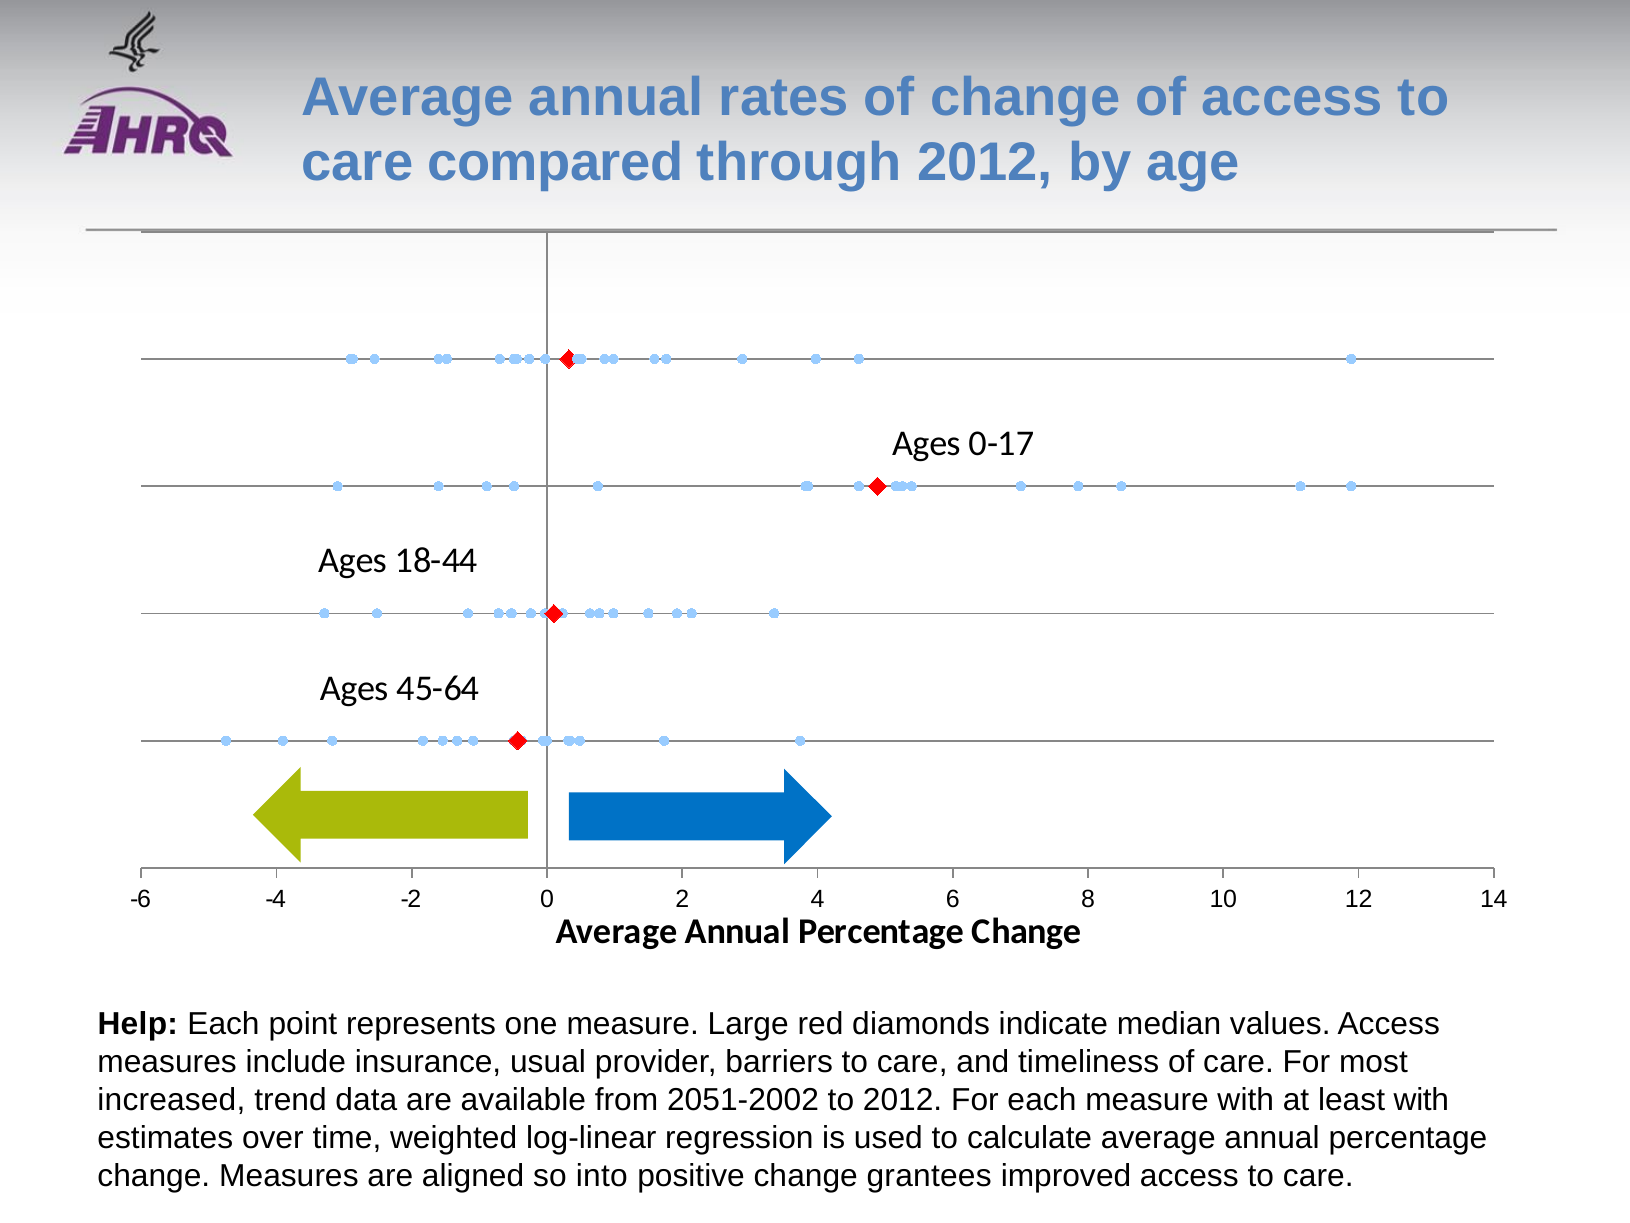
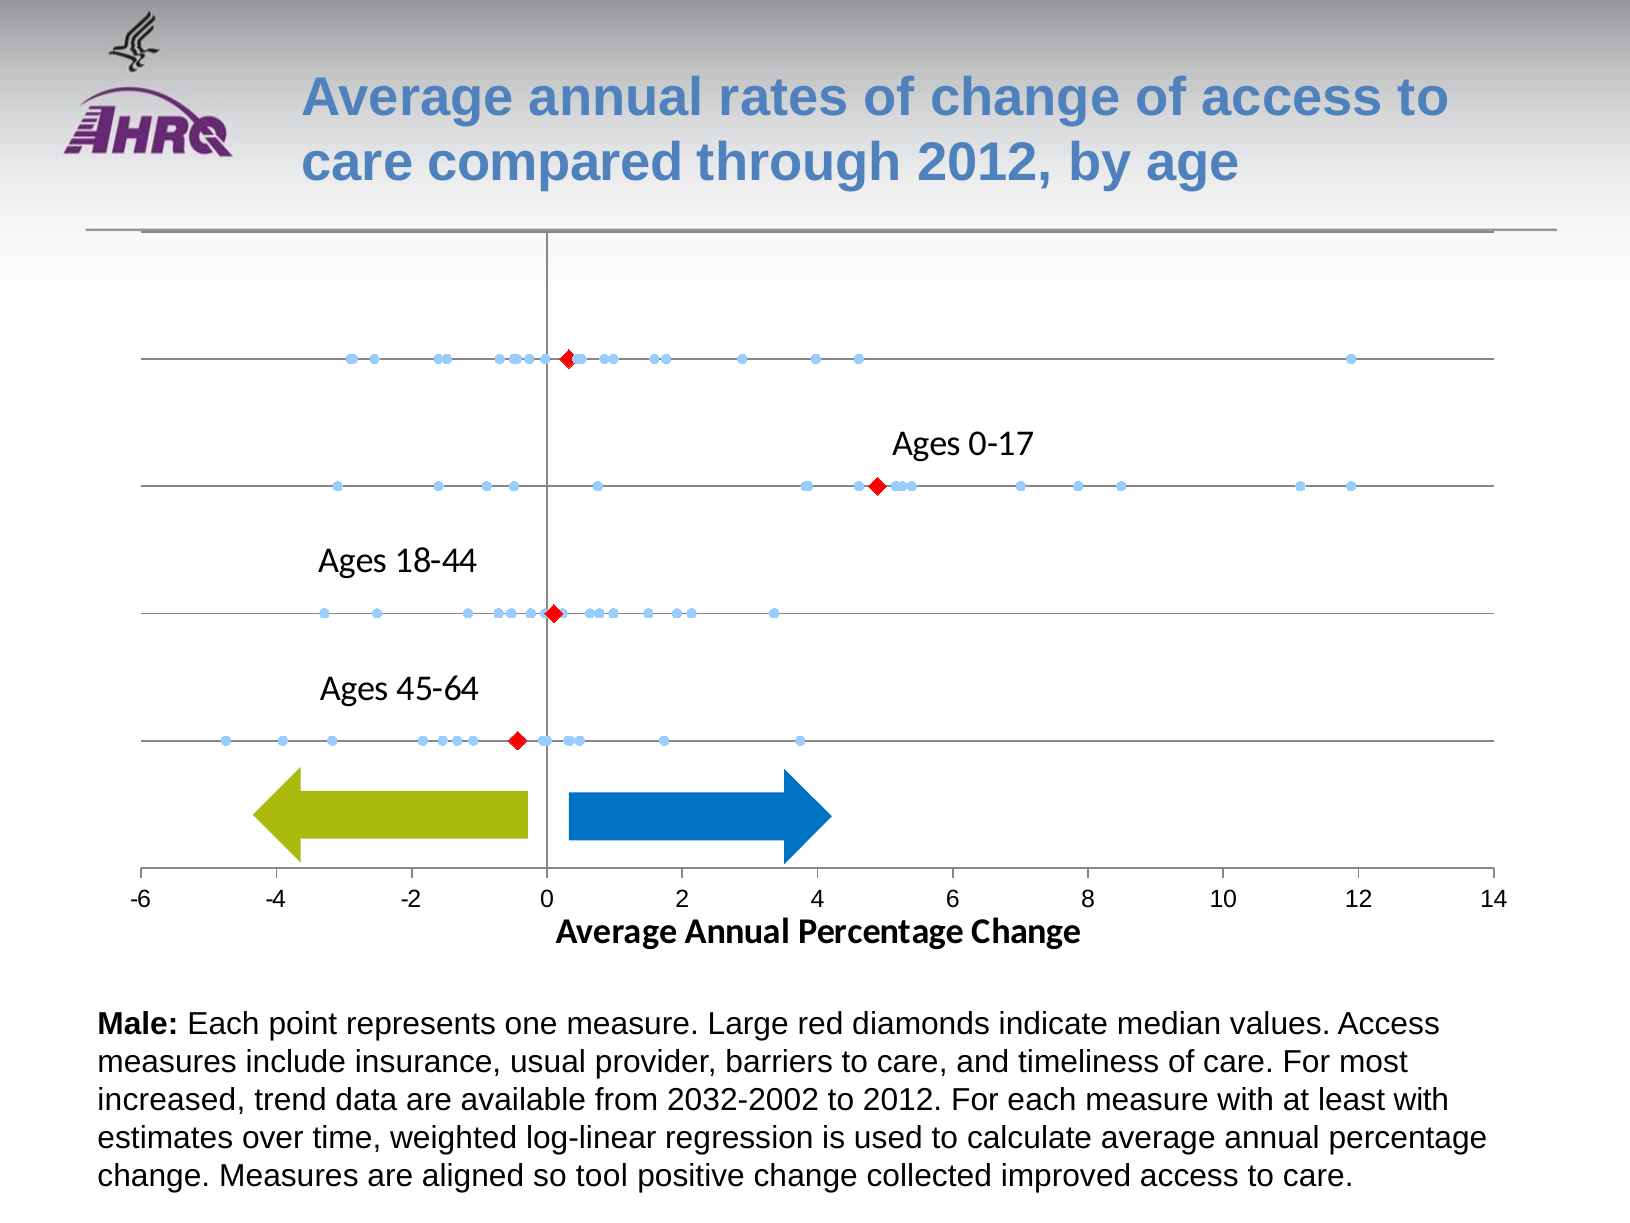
Help: Help -> Male
2051-2002: 2051-2002 -> 2032-2002
into: into -> tool
grantees: grantees -> collected
